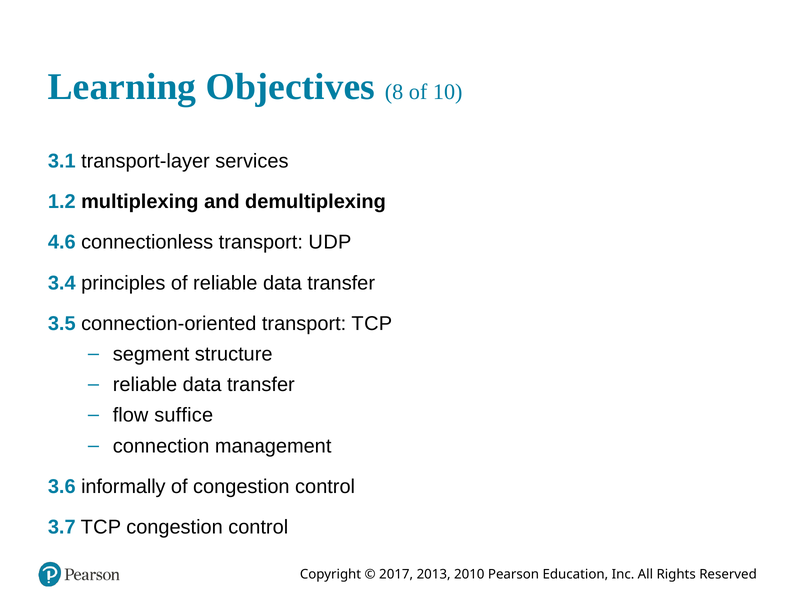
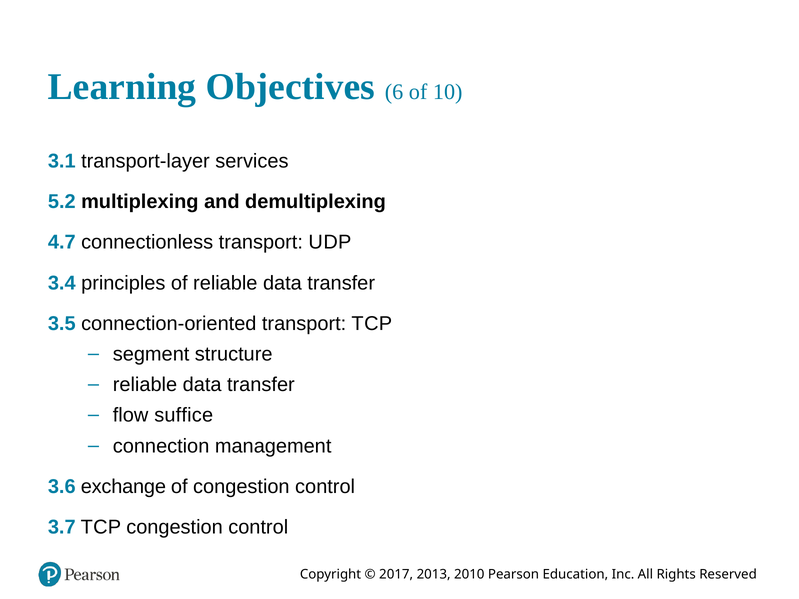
8: 8 -> 6
1.2: 1.2 -> 5.2
4.6: 4.6 -> 4.7
informally: informally -> exchange
